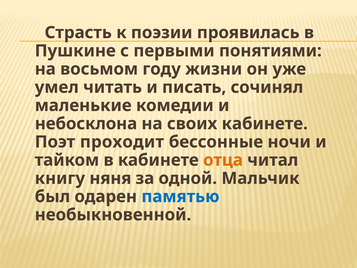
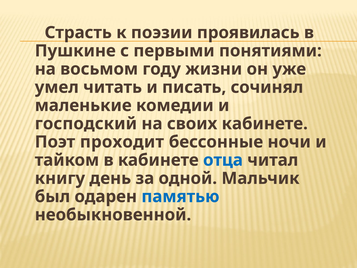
небосклона: небосклона -> господский
отца colour: orange -> blue
няня: няня -> день
